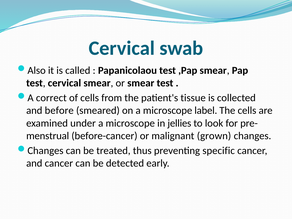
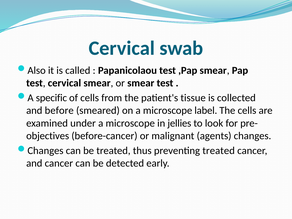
correct: correct -> specific
menstrual: menstrual -> objectives
grown: grown -> agents
preventing specific: specific -> treated
